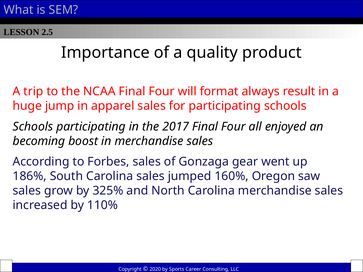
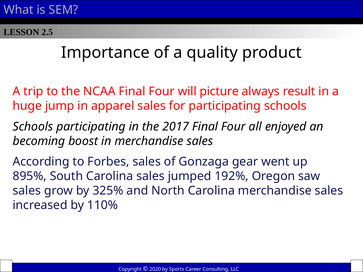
format: format -> picture
186%: 186% -> 895%
160%: 160% -> 192%
